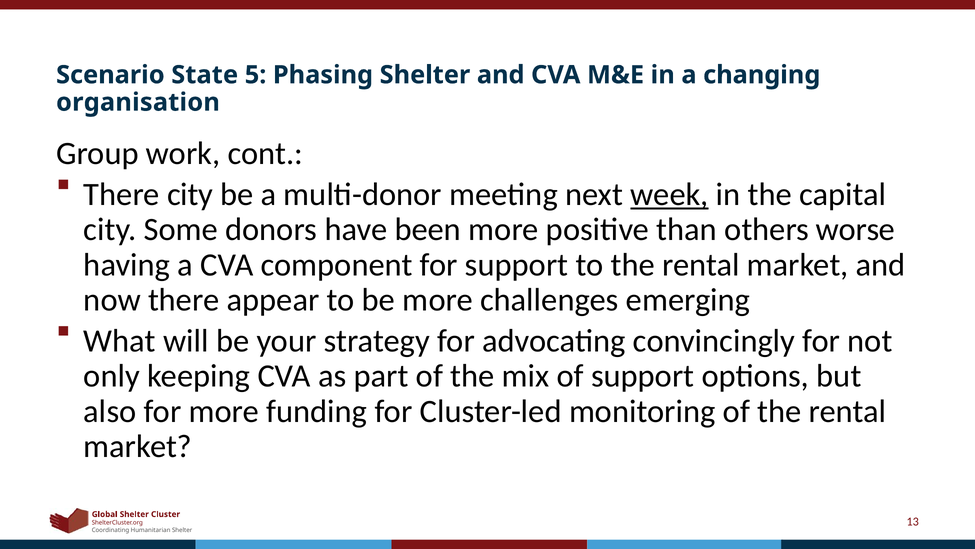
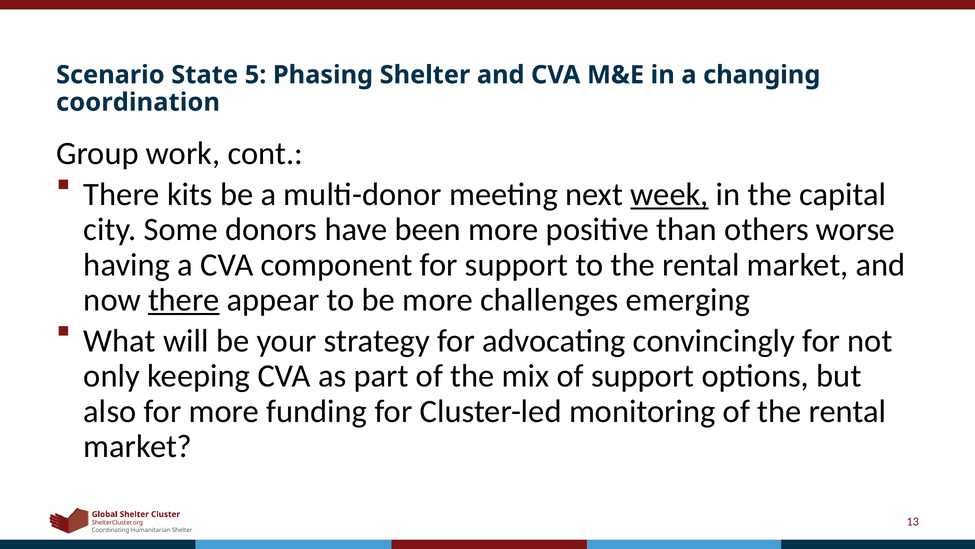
organisation: organisation -> coordination
There city: city -> kits
there at (184, 300) underline: none -> present
